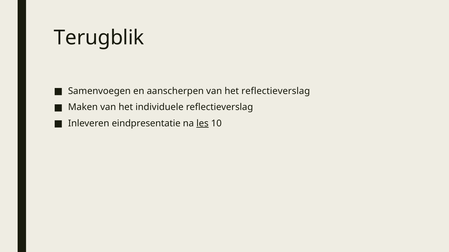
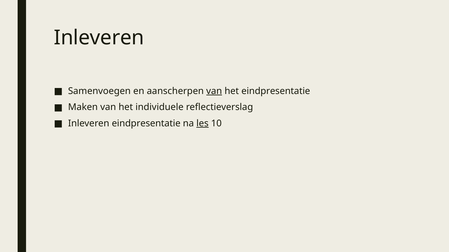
Terugblik at (99, 38): Terugblik -> Inleveren
van at (214, 91) underline: none -> present
het reflectieverslag: reflectieverslag -> eindpresentatie
